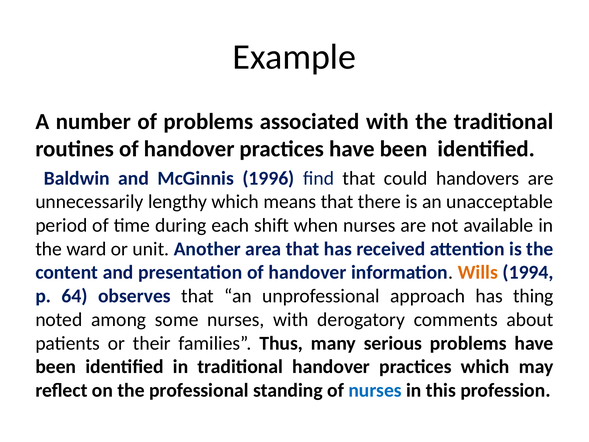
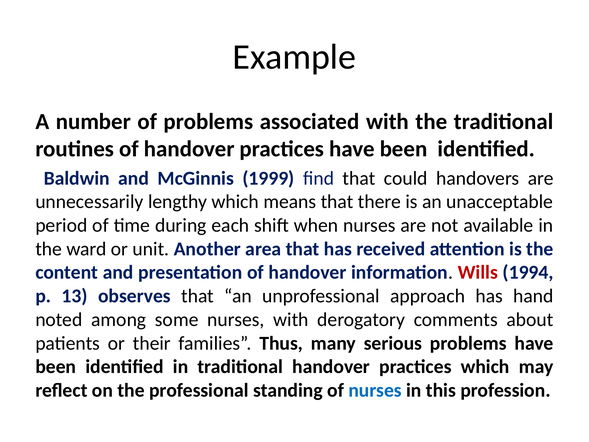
1996: 1996 -> 1999
Wills colour: orange -> red
64: 64 -> 13
thing: thing -> hand
